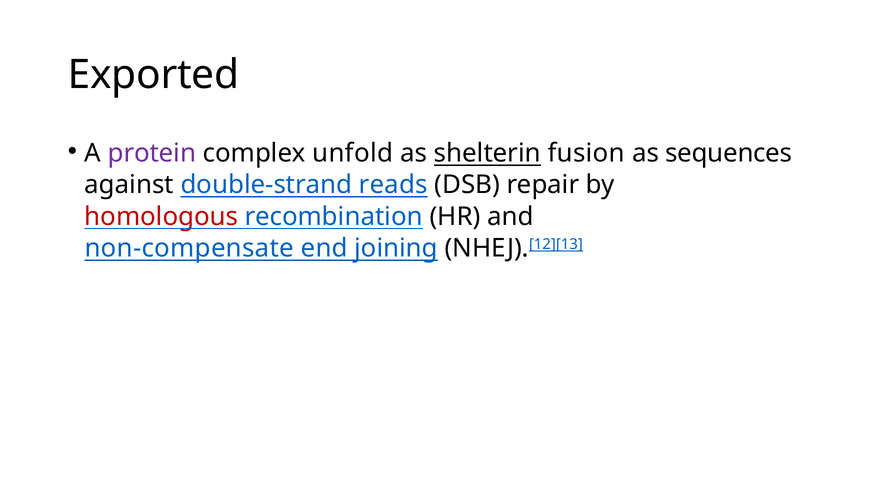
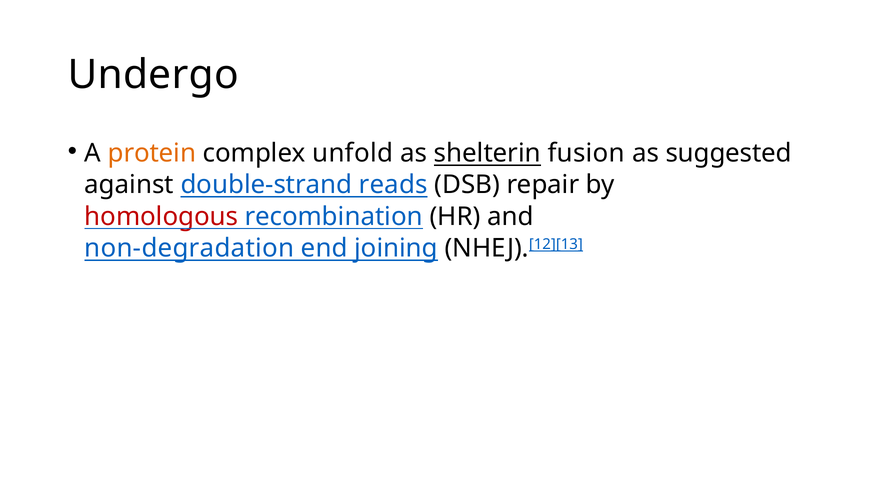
Exported: Exported -> Undergo
protein colour: purple -> orange
sequences: sequences -> suggested
non-compensate: non-compensate -> non-degradation
